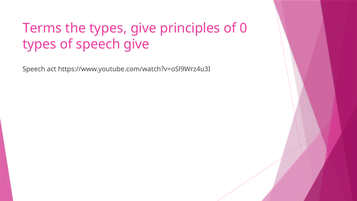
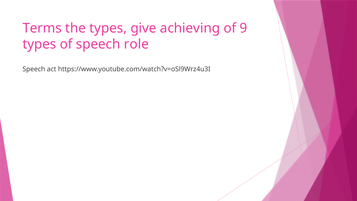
principles: principles -> achieving
0: 0 -> 9
speech give: give -> role
